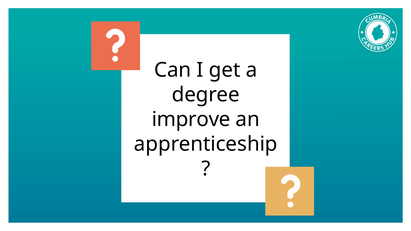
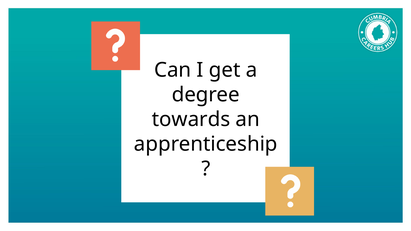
improve: improve -> towards
